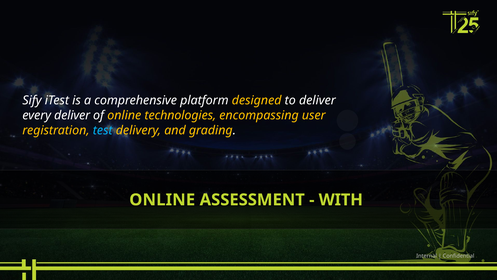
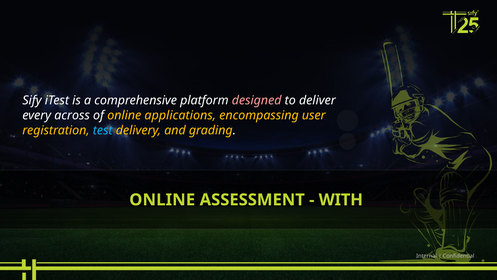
designed colour: yellow -> pink
every deliver: deliver -> across
technologies: technologies -> applications
